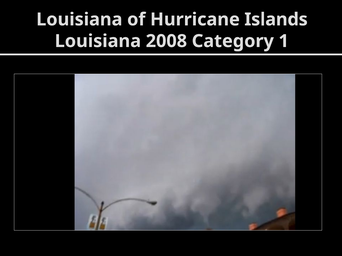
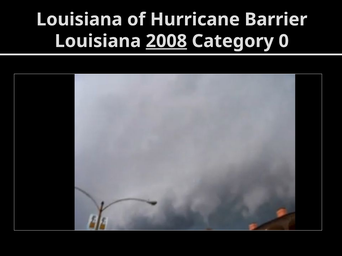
Islands: Islands -> Barrier
2008 underline: none -> present
1: 1 -> 0
